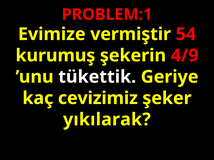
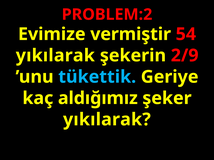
PROBLEM:1: PROBLEM:1 -> PROBLEM:2
kurumuş at (55, 56): kurumuş -> yıkılarak
4/9: 4/9 -> 2/9
tükettik colour: white -> light blue
cevizimiz: cevizimiz -> aldığımız
